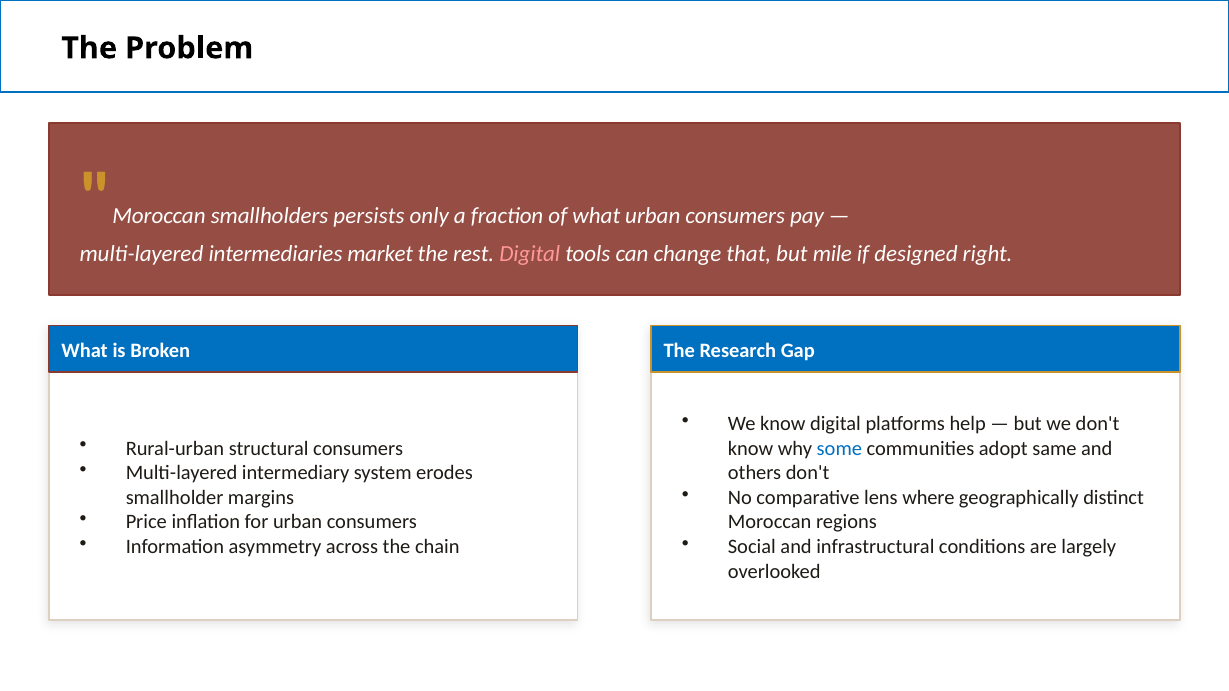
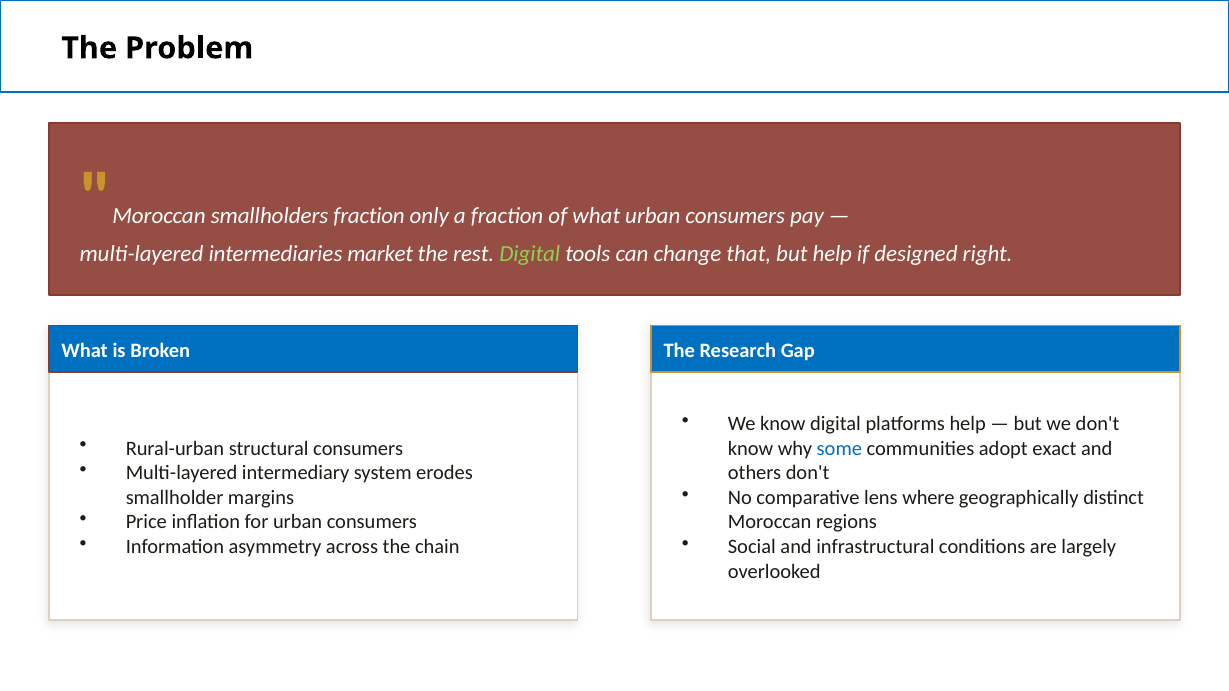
smallholders persists: persists -> fraction
Digital at (530, 254) colour: pink -> light green
but mile: mile -> help
same: same -> exact
